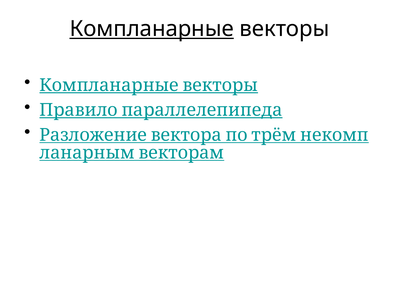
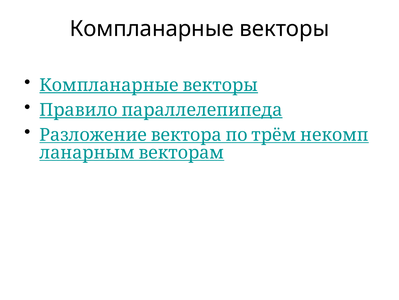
Компланарные underline: present -> none
